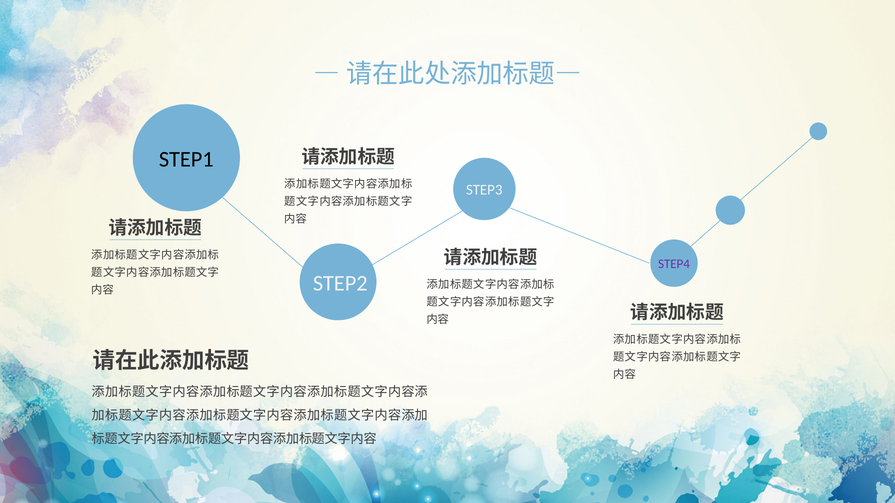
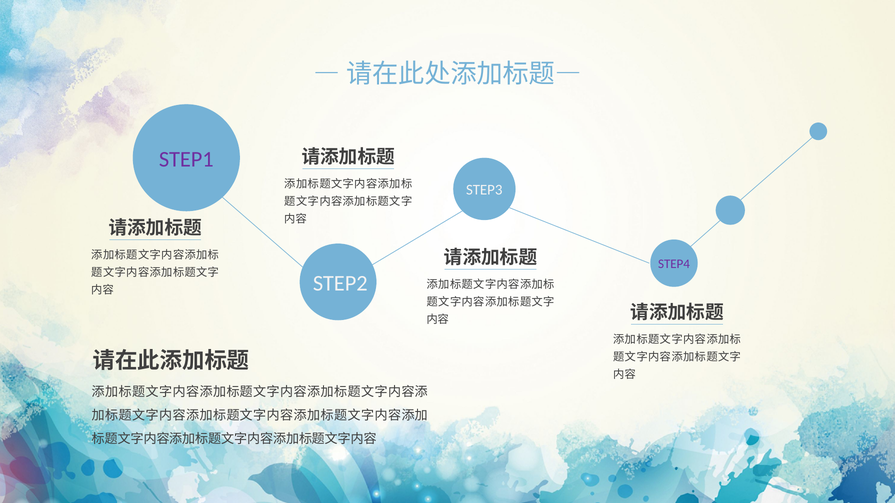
STEP1 colour: black -> purple
